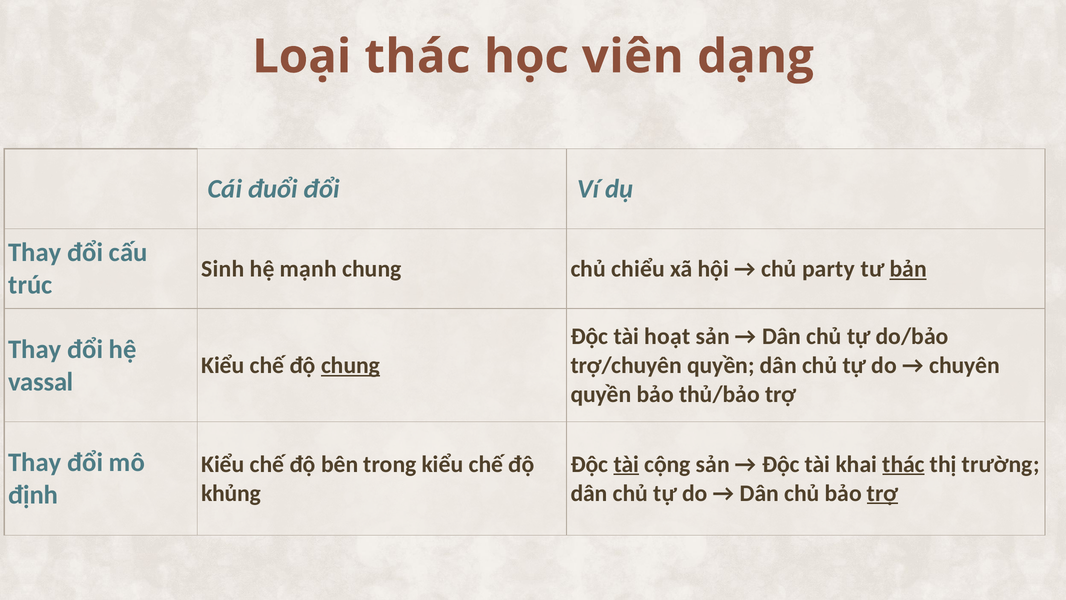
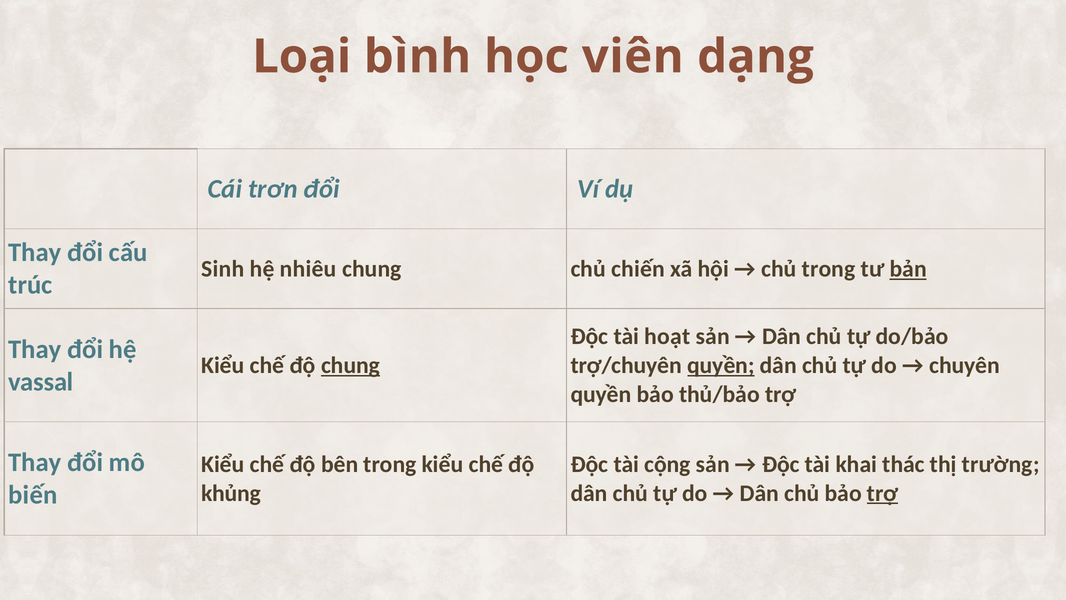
Loại thác: thác -> bình
đuổi: đuổi -> trơn
mạnh: mạnh -> nhiêu
chiểu: chiểu -> chiến
chủ party: party -> trong
quyền at (721, 365) underline: none -> present
tài at (626, 464) underline: present -> none
thác at (904, 464) underline: present -> none
định: định -> biến
